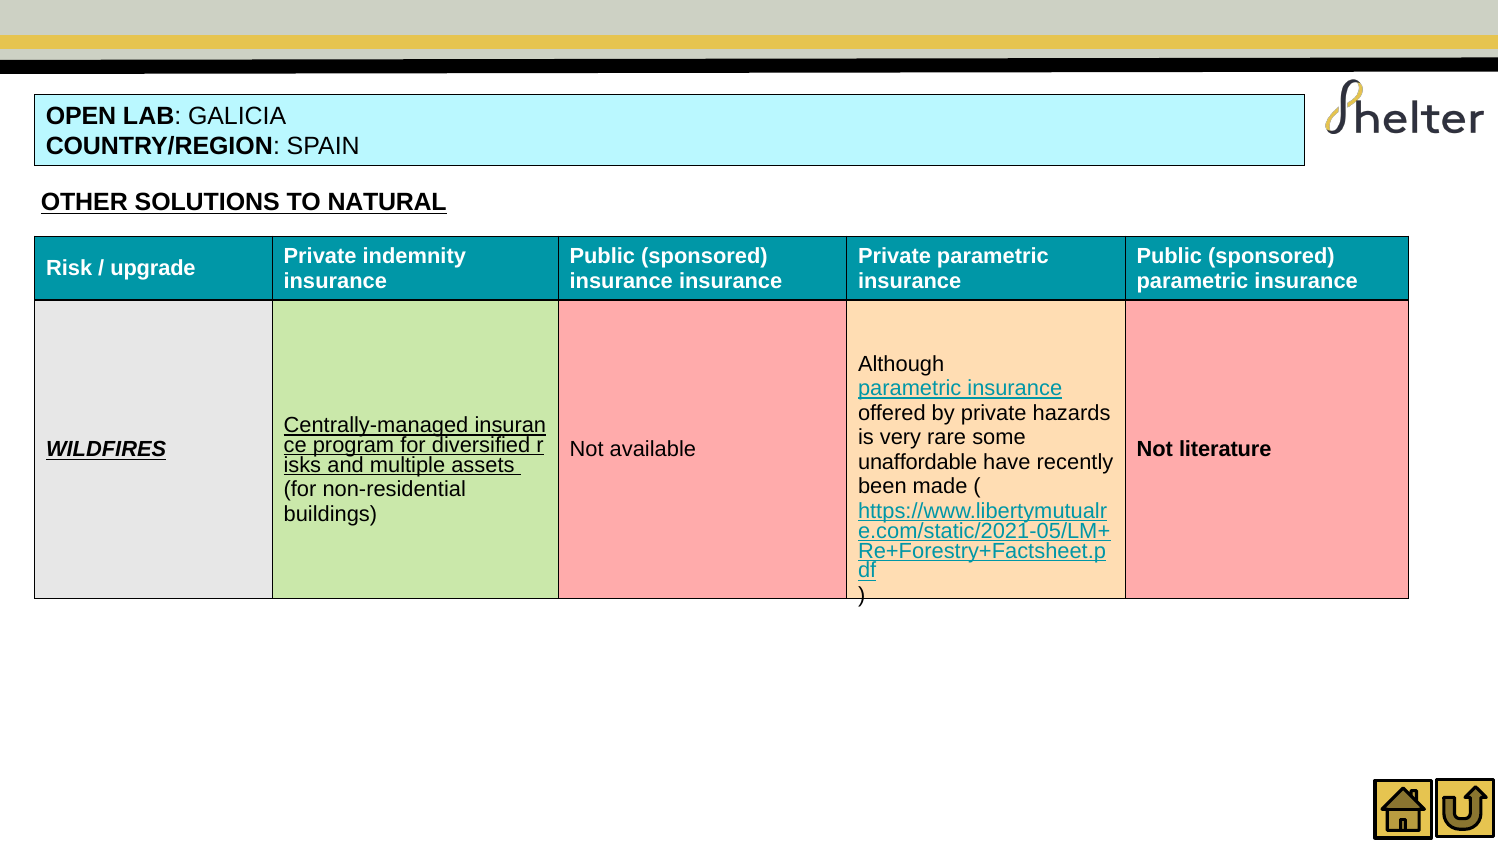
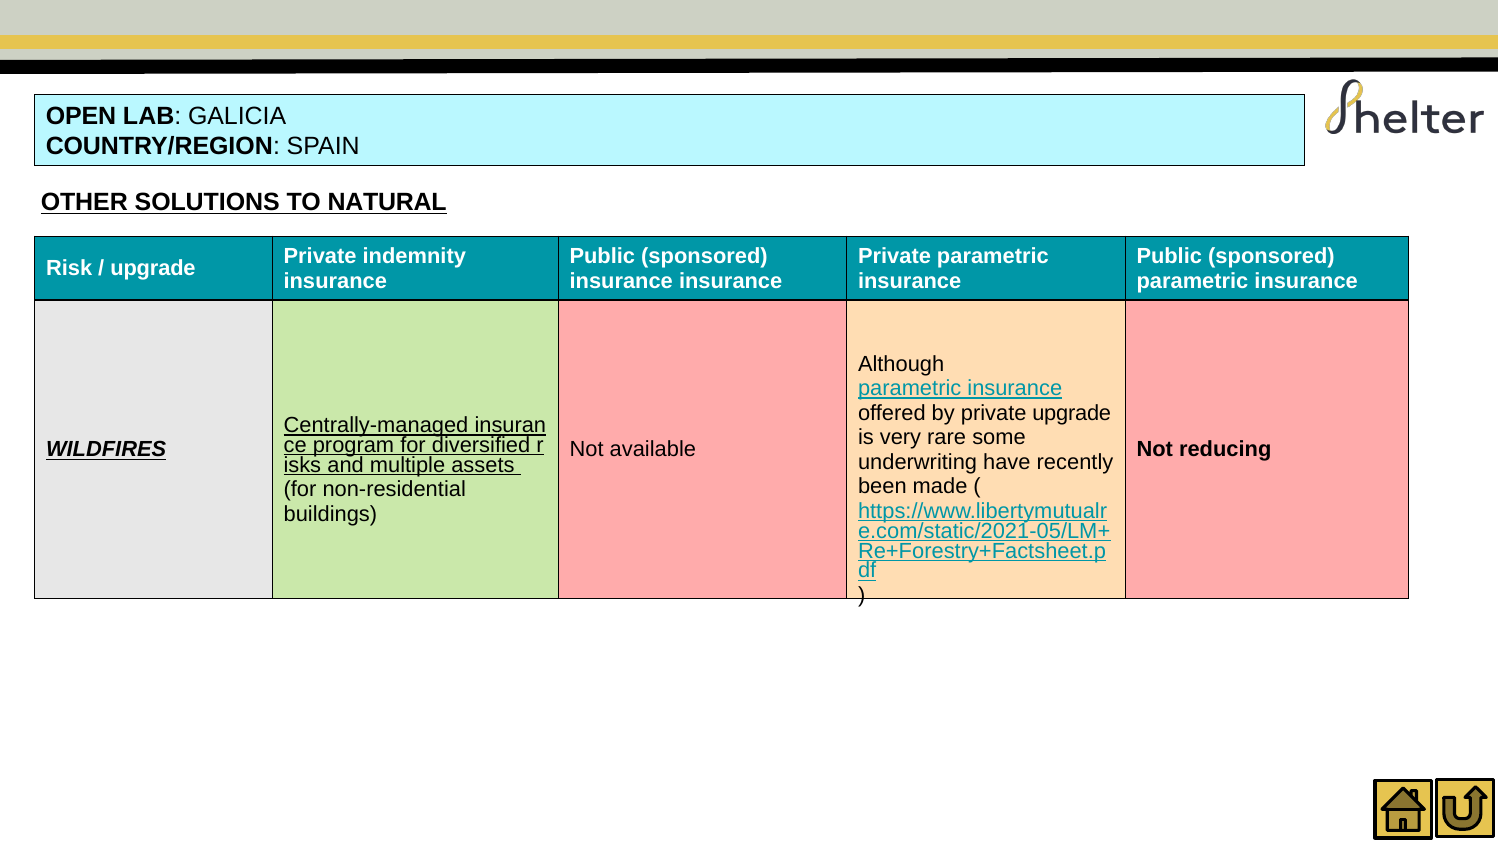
private hazards: hazards -> upgrade
literature: literature -> reducing
unaffordable: unaffordable -> underwriting
